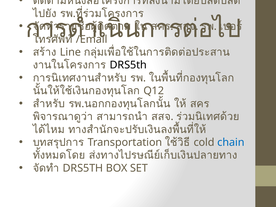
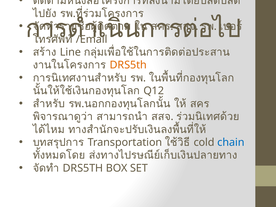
DRS5th at (128, 65) colour: black -> orange
